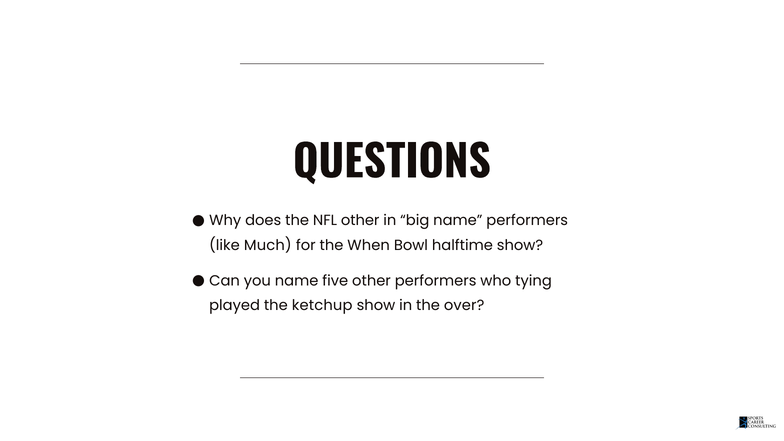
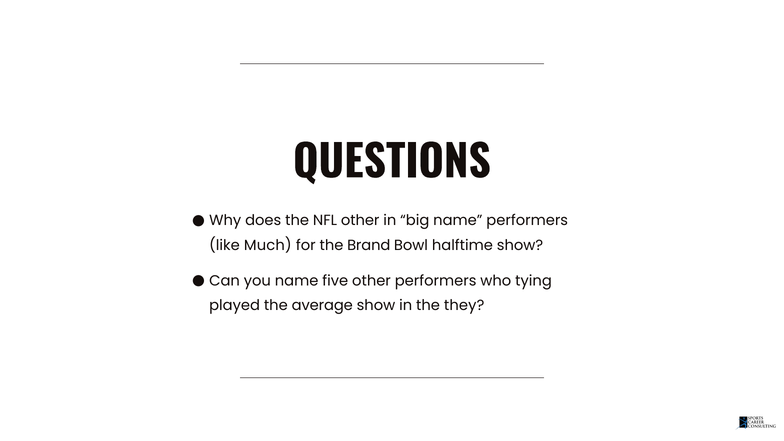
When: When -> Brand
ketchup: ketchup -> average
over: over -> they
